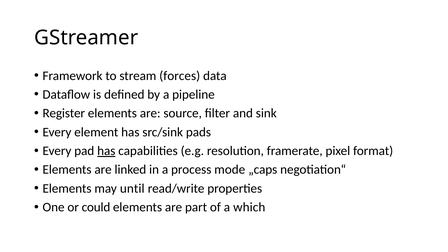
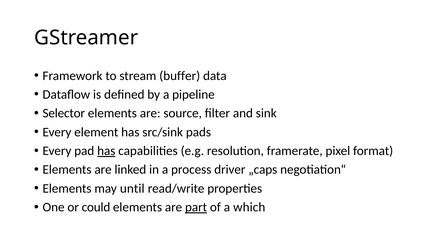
forces: forces -> buffer
Register: Register -> Selector
mode: mode -> driver
part underline: none -> present
